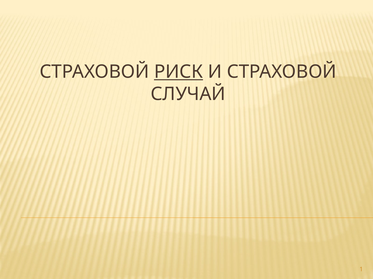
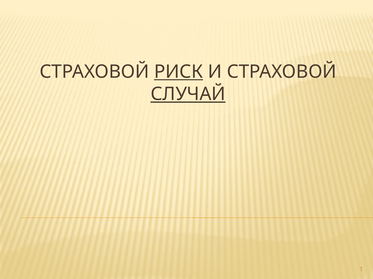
СЛУЧАЙ underline: none -> present
